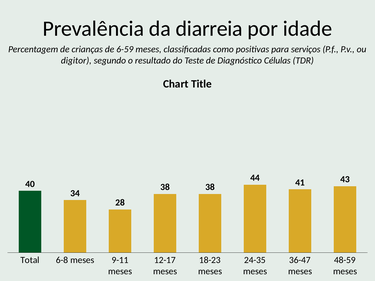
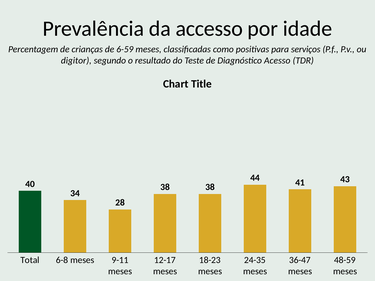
diarreia: diarreia -> accesso
Células: Células -> Acesso
